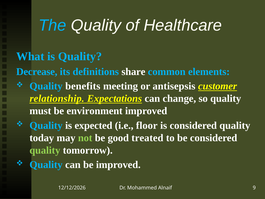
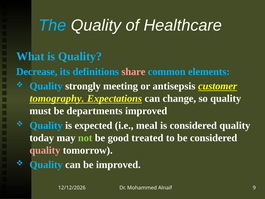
share colour: white -> pink
benefits: benefits -> strongly
relationship: relationship -> tomography
environment: environment -> departments
floor: floor -> meal
quality at (45, 150) colour: light green -> pink
